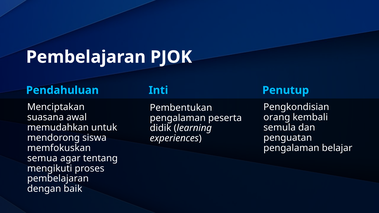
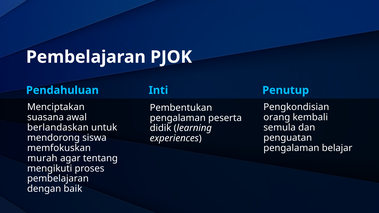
memudahkan: memudahkan -> berlandaskan
semua: semua -> murah
